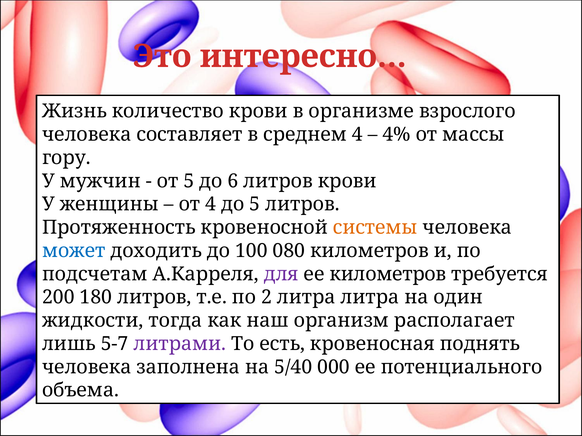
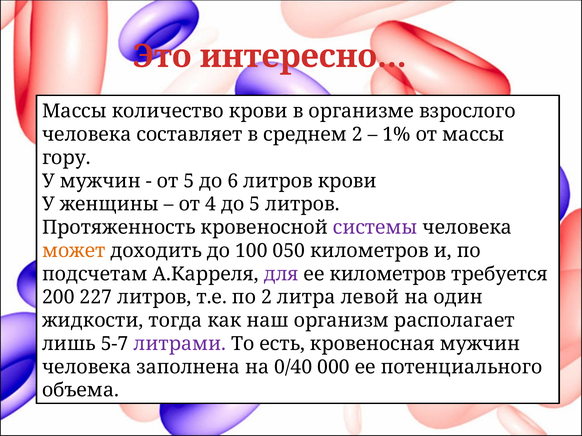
Жизнь at (74, 111): Жизнь -> Массы
среднем 4: 4 -> 2
4%: 4% -> 1%
системы colour: orange -> purple
может colour: blue -> orange
080: 080 -> 050
180: 180 -> 227
литра литра: литра -> левой
кровеносная поднять: поднять -> мужчин
5/40: 5/40 -> 0/40
